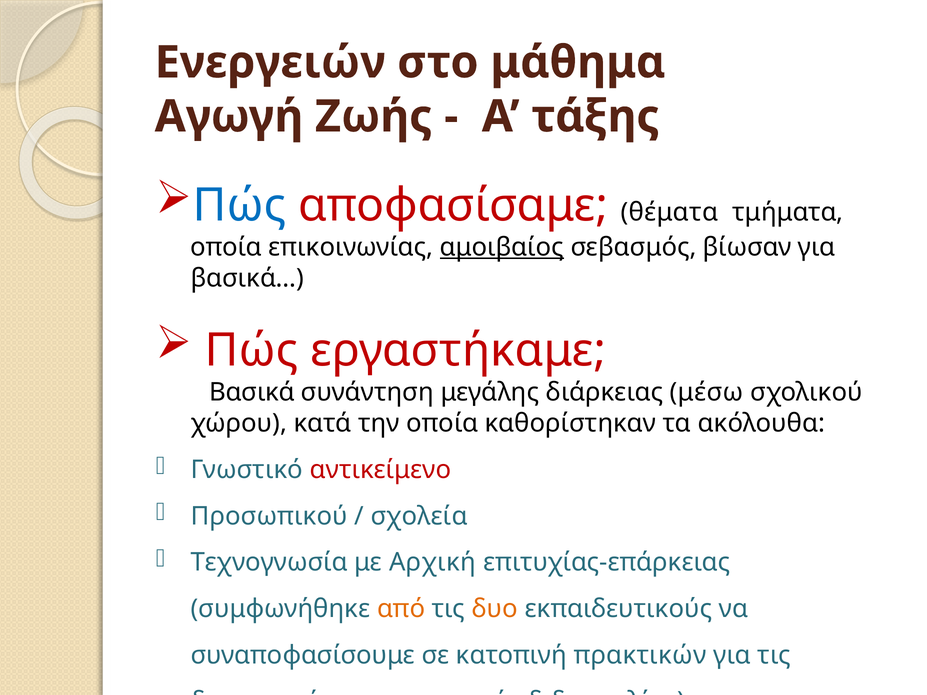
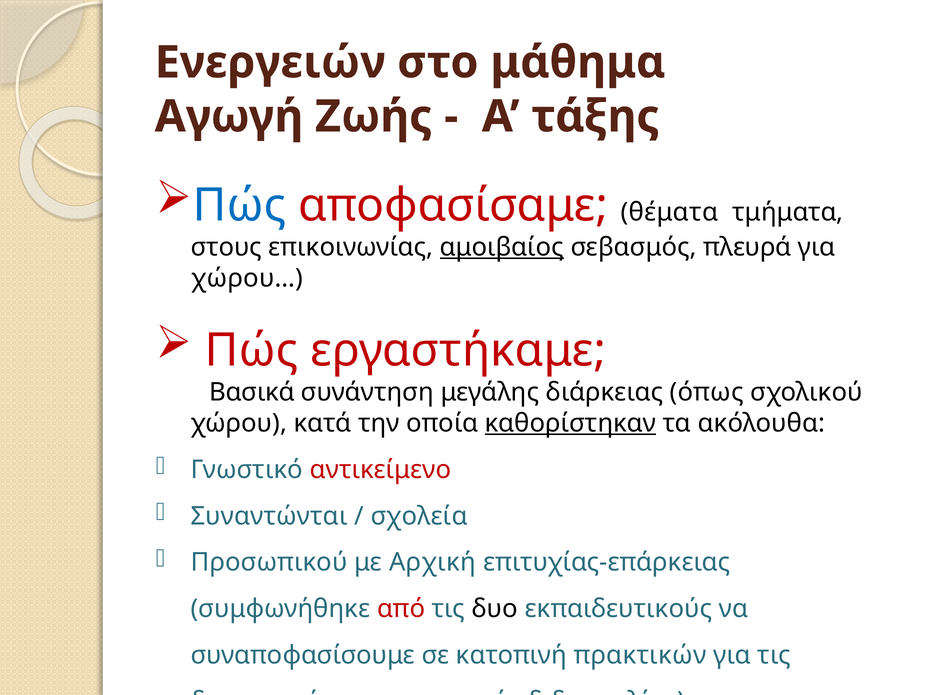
οποία at (226, 247): οποία -> στους
βίωσαν: βίωσαν -> πλευρά
βασικά…: βασικά… -> χώρου…
μέσω: μέσω -> όπως
καθορίστηκαν underline: none -> present
Προσωπικού: Προσωπικού -> Συναντώνται
Τεχνογνωσία: Τεχνογνωσία -> Προσωπικού
από colour: orange -> red
δυο colour: orange -> black
